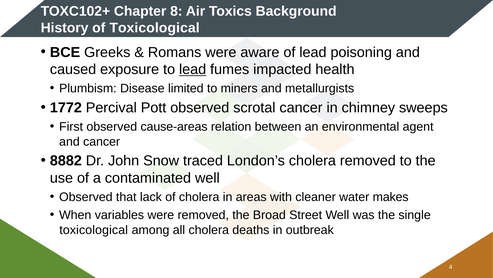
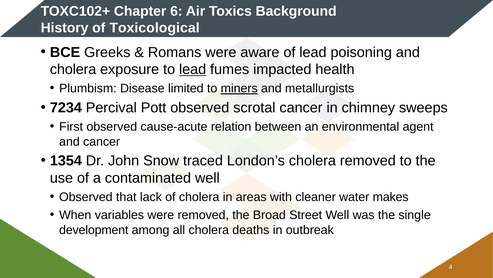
8: 8 -> 6
caused at (73, 69): caused -> cholera
miners underline: none -> present
1772: 1772 -> 7234
cause-areas: cause-areas -> cause-acute
8882: 8882 -> 1354
toxicological at (94, 229): toxicological -> development
